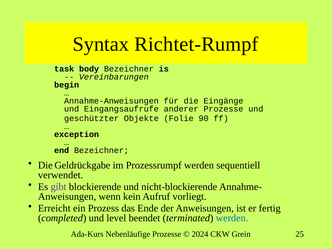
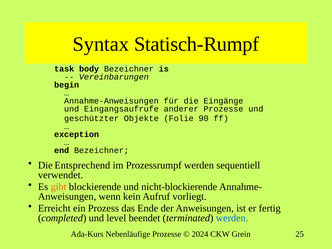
Richtet-Rumpf: Richtet-Rumpf -> Statisch-Rumpf
Geldrückgabe: Geldrückgabe -> Entsprechend
gibt colour: purple -> orange
